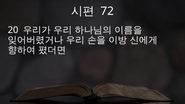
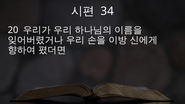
72: 72 -> 34
